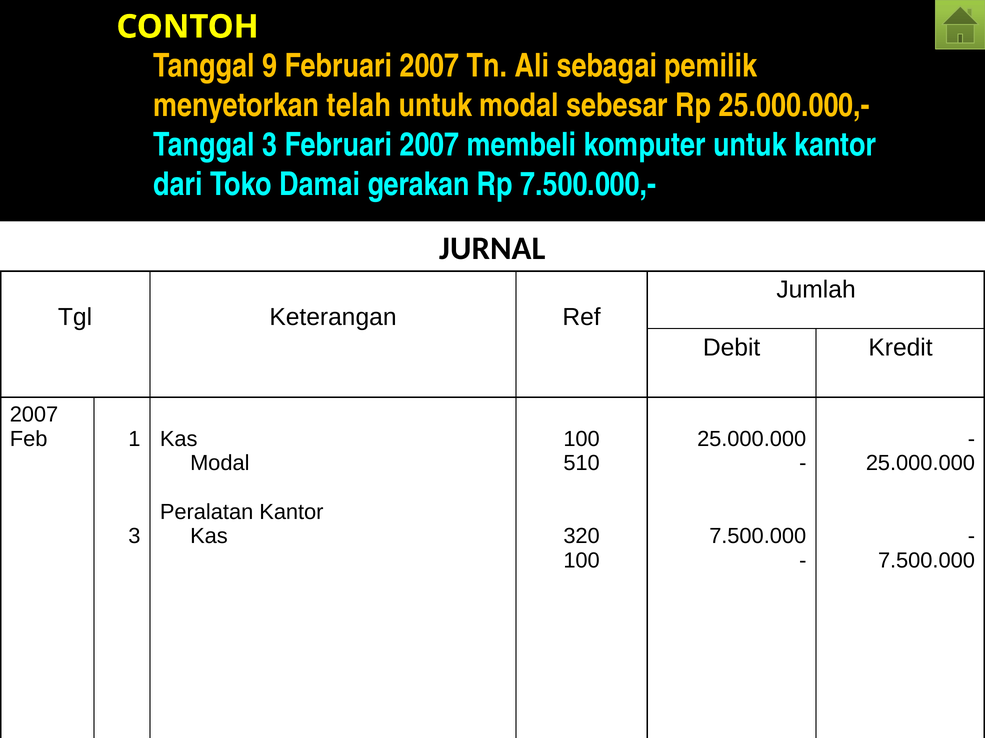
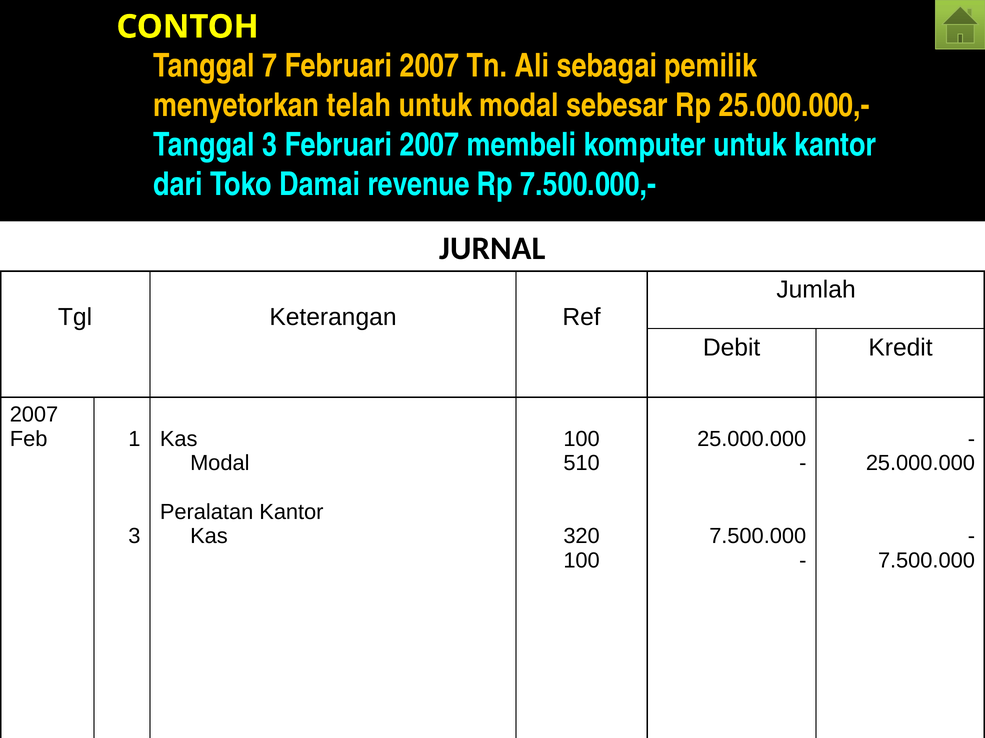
9: 9 -> 7
gerakan: gerakan -> revenue
